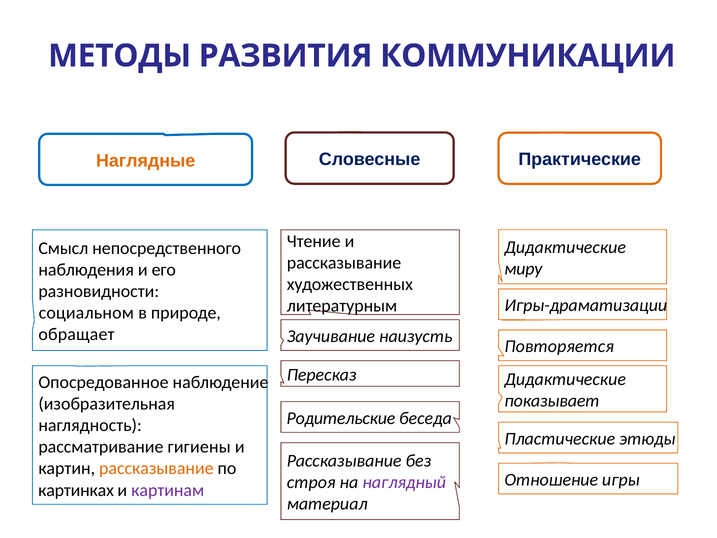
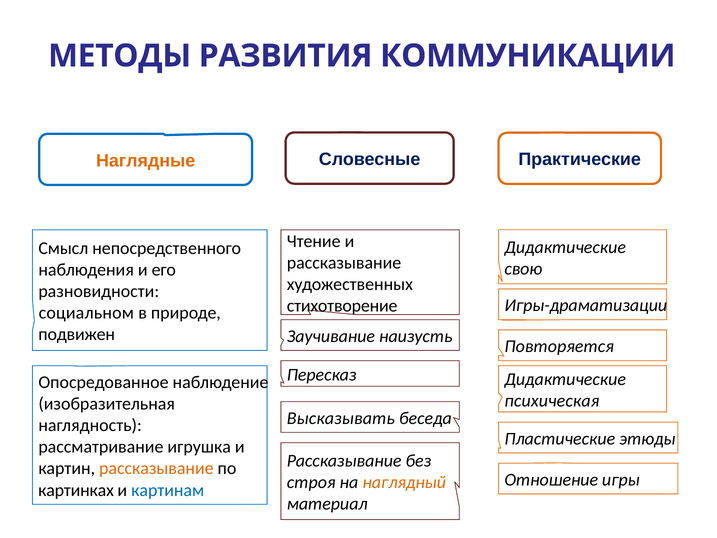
миру: миру -> свою
литературным: литературным -> стихотворение
обращает: обращает -> подвижен
показывает: показывает -> психическая
Родительские: Родительские -> Высказывать
гигиены: гигиены -> игрушка
наглядный colour: purple -> orange
картинам colour: purple -> blue
